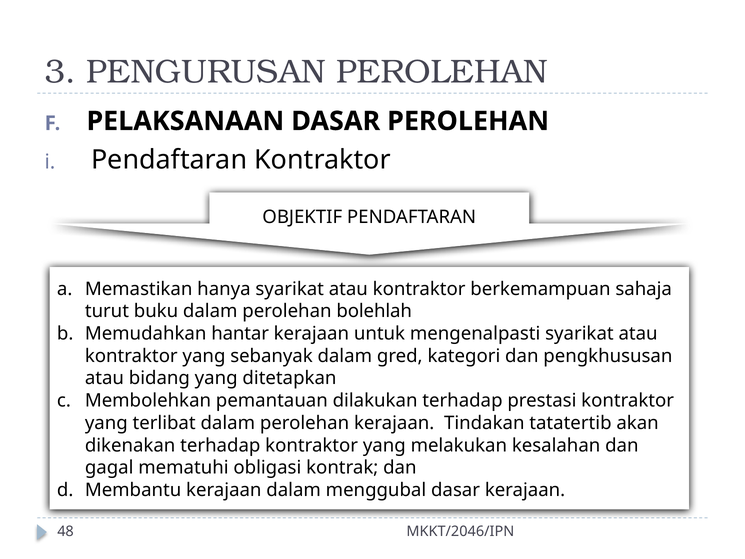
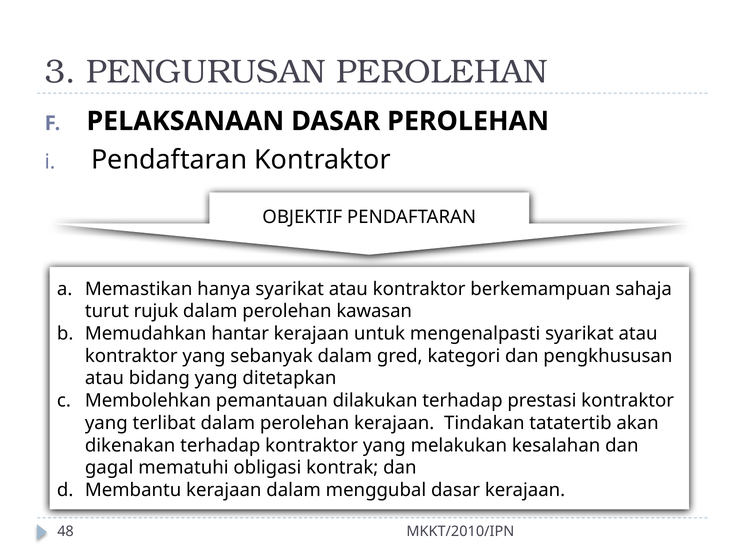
buku: buku -> rujuk
bolehlah: bolehlah -> kawasan
MKKT/2046/IPN: MKKT/2046/IPN -> MKKT/2010/IPN
